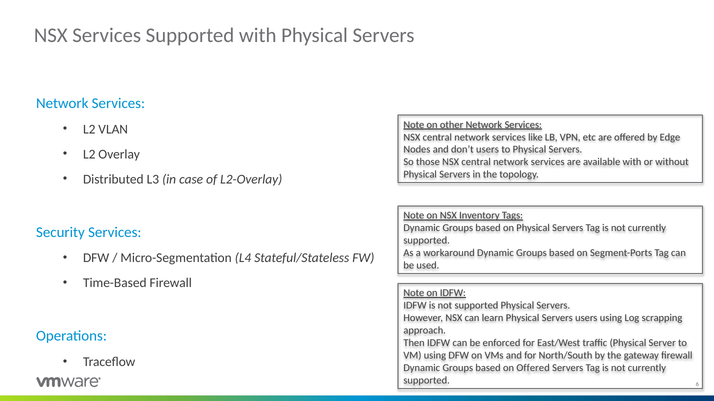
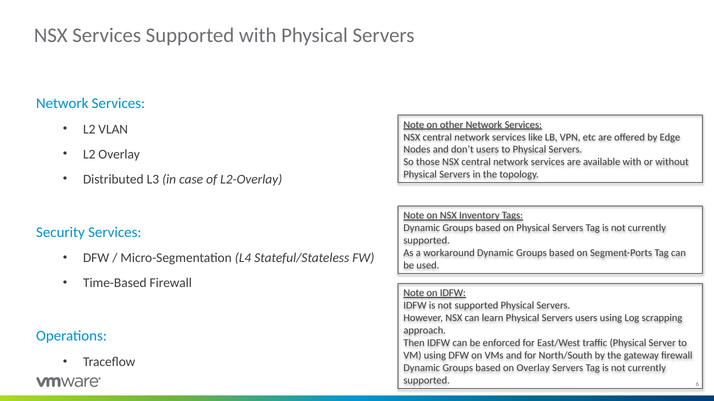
on Offered: Offered -> Overlay
